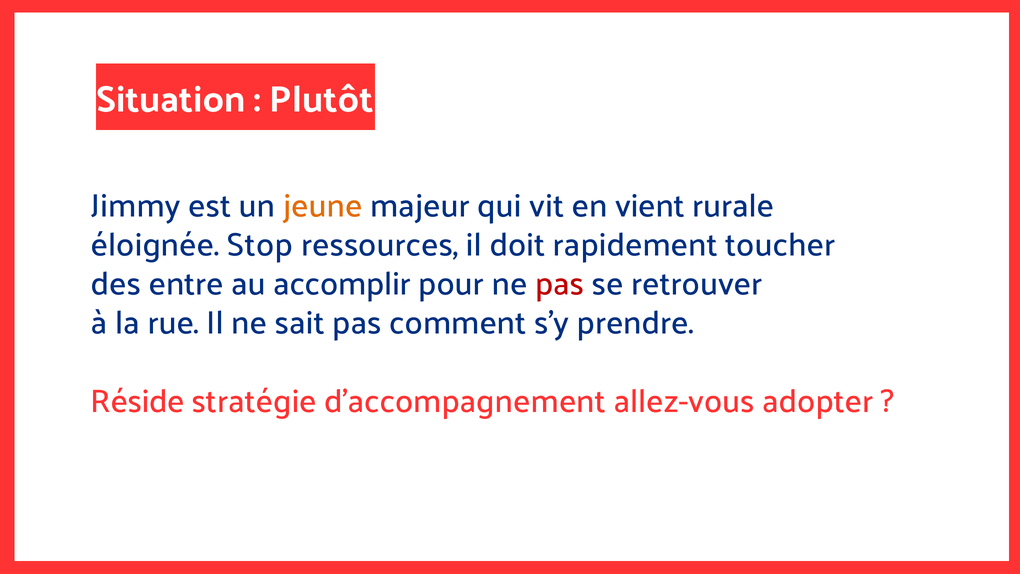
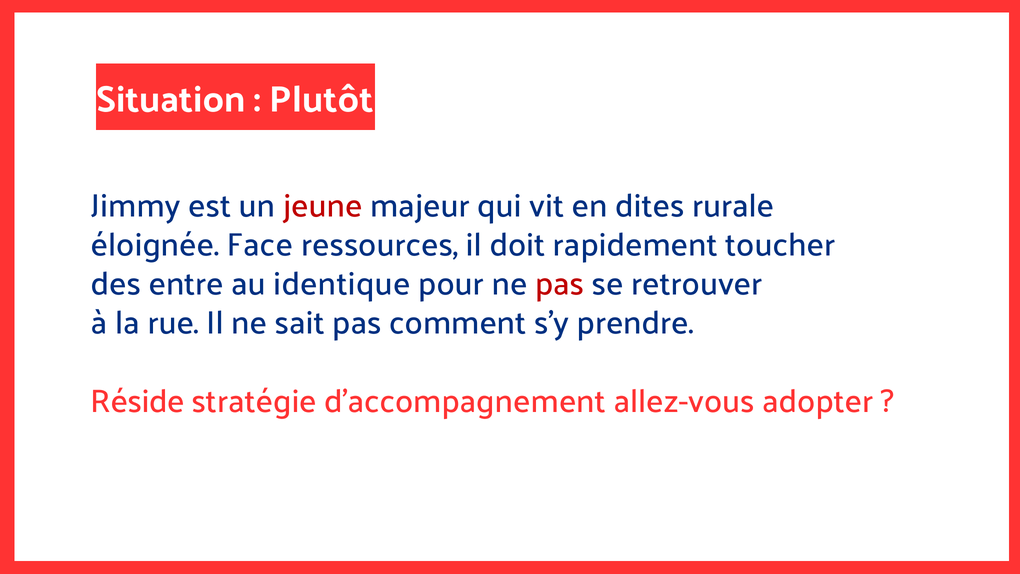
jeune colour: orange -> red
vient: vient -> dites
Stop: Stop -> Face
accomplir: accomplir -> identique
